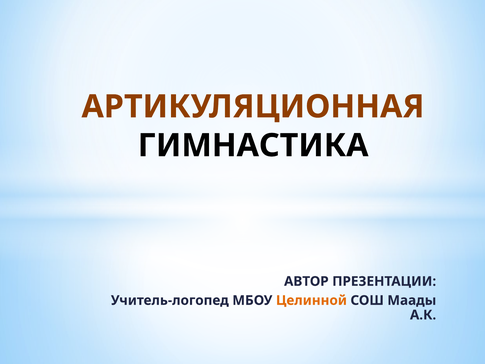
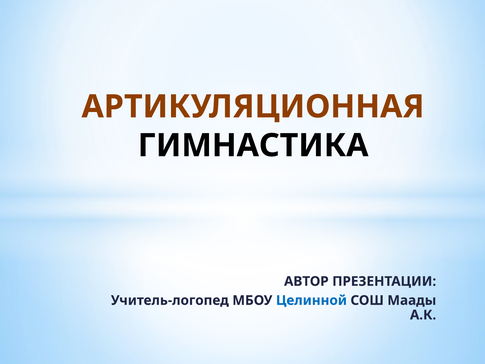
Целинной colour: orange -> blue
